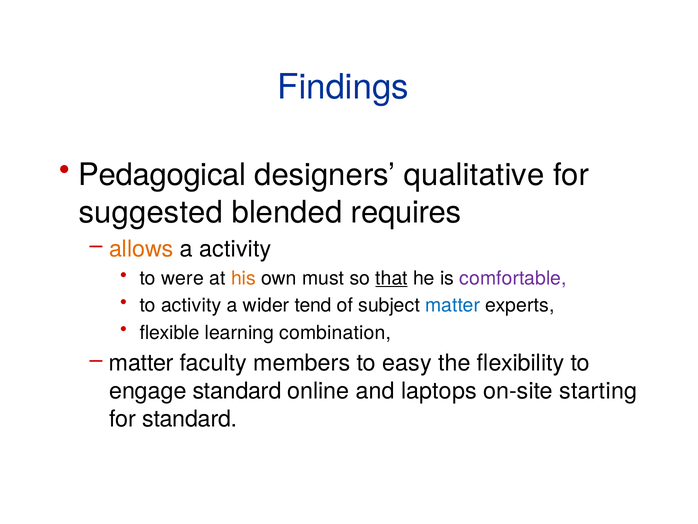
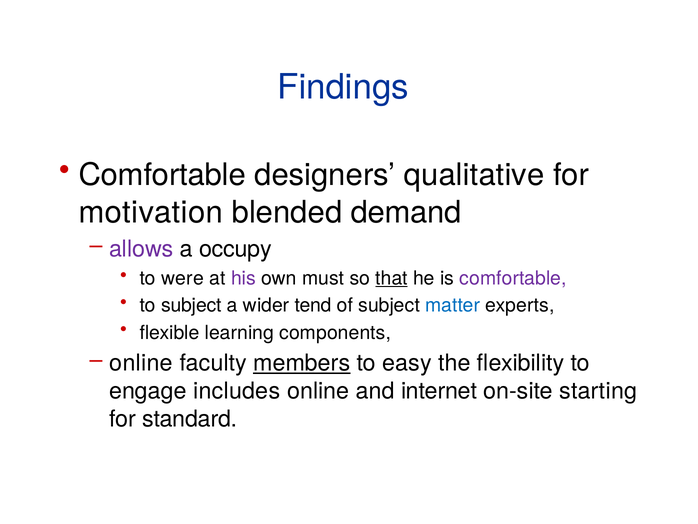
Pedagogical at (162, 175): Pedagogical -> Comfortable
suggested: suggested -> motivation
requires: requires -> demand
allows colour: orange -> purple
a activity: activity -> occupy
his colour: orange -> purple
to activity: activity -> subject
combination: combination -> components
matter at (141, 363): matter -> online
members underline: none -> present
engage standard: standard -> includes
laptops: laptops -> internet
